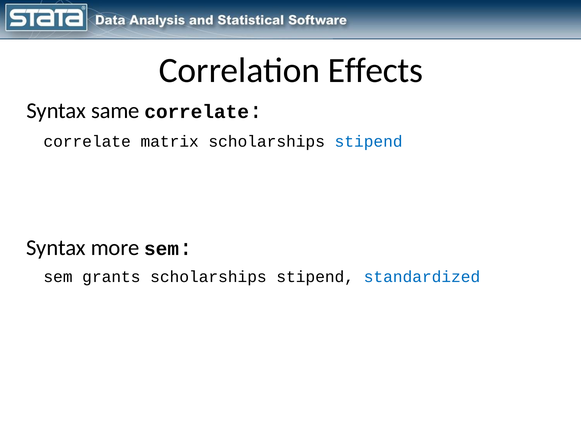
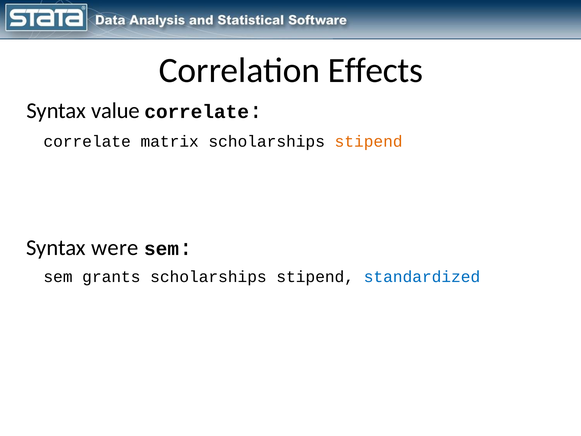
same: same -> value
stipend at (369, 141) colour: blue -> orange
more: more -> were
